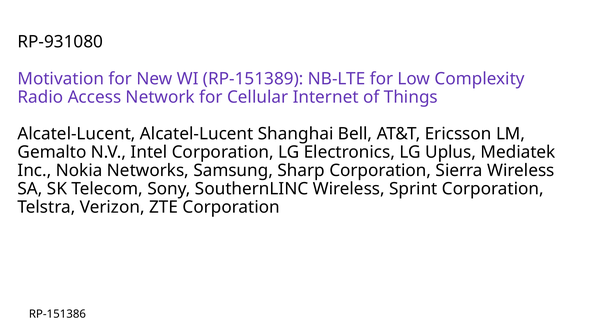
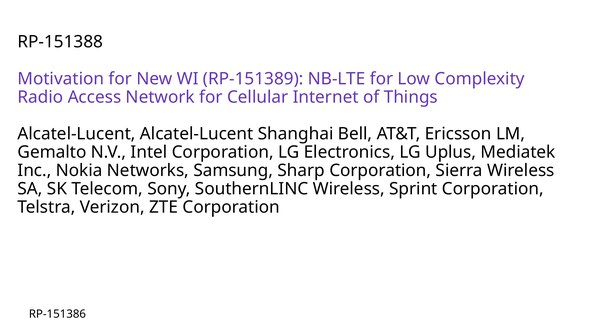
RP-931080: RP-931080 -> RP-151388
